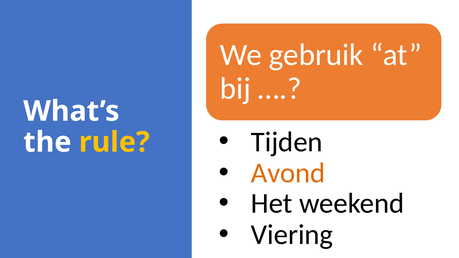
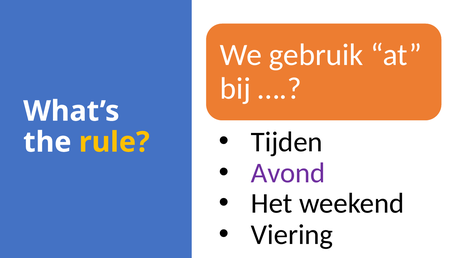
Avond colour: orange -> purple
